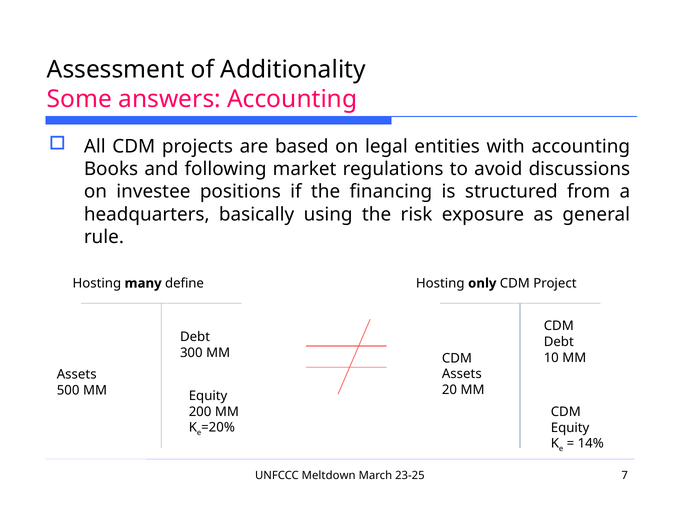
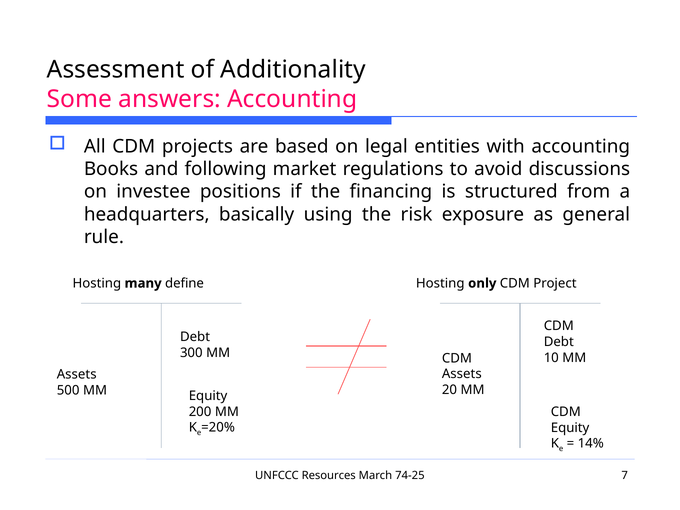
Meltdown: Meltdown -> Resources
23-25: 23-25 -> 74-25
